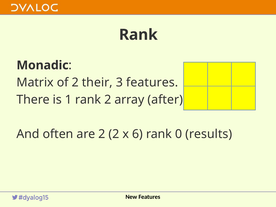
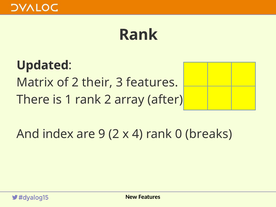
Monadic: Monadic -> Updated
often: often -> index
are 2: 2 -> 9
6: 6 -> 4
results: results -> breaks
